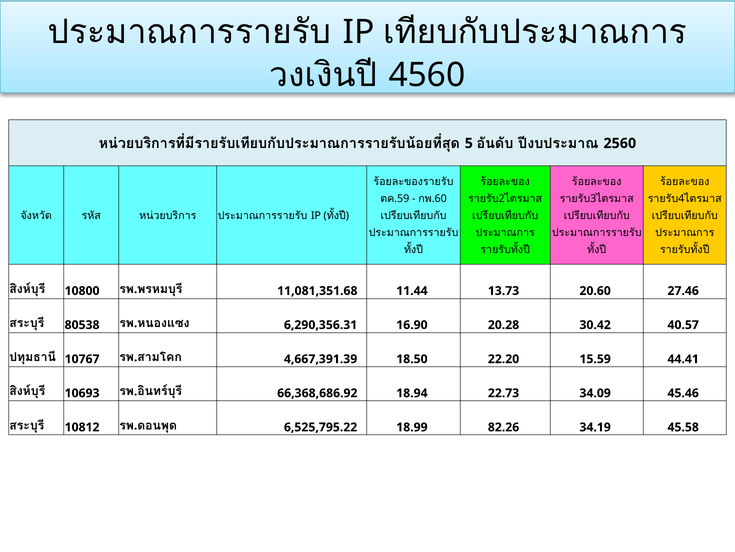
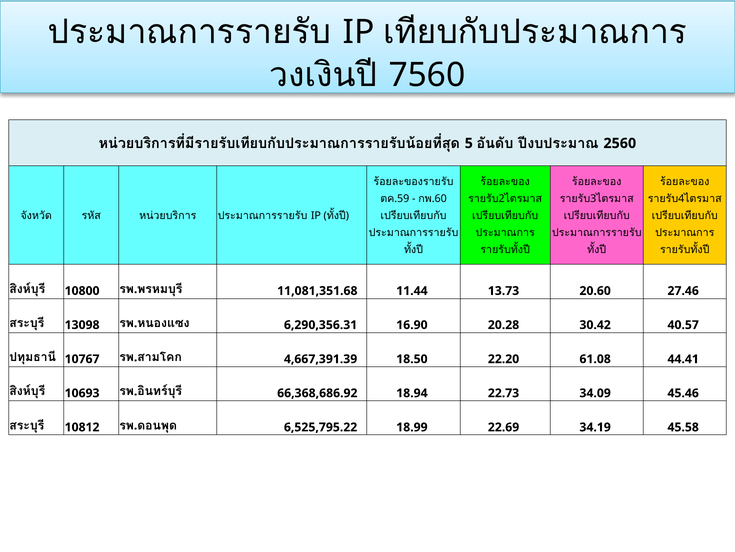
4560: 4560 -> 7560
80538: 80538 -> 13098
15.59: 15.59 -> 61.08
82.26: 82.26 -> 22.69
